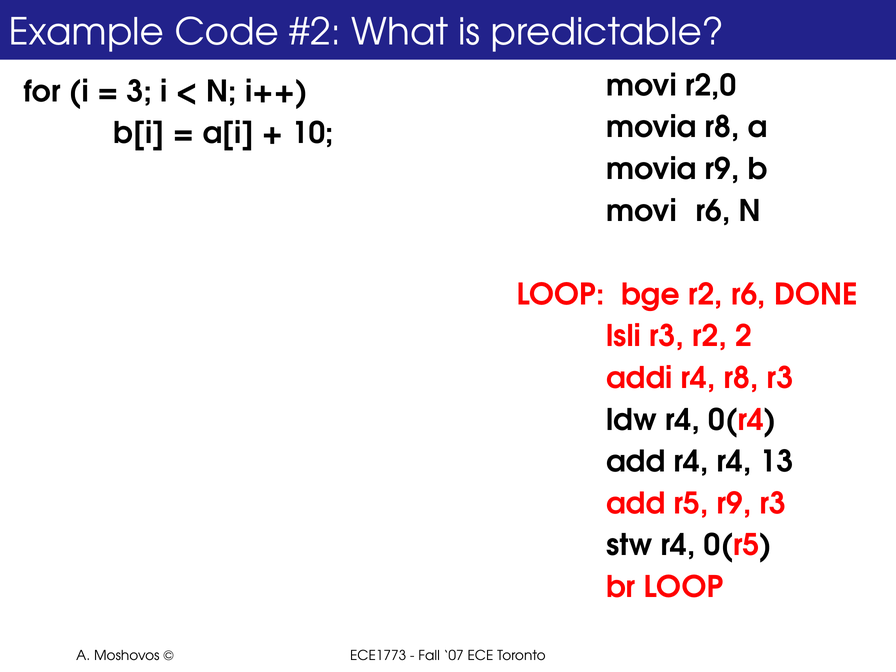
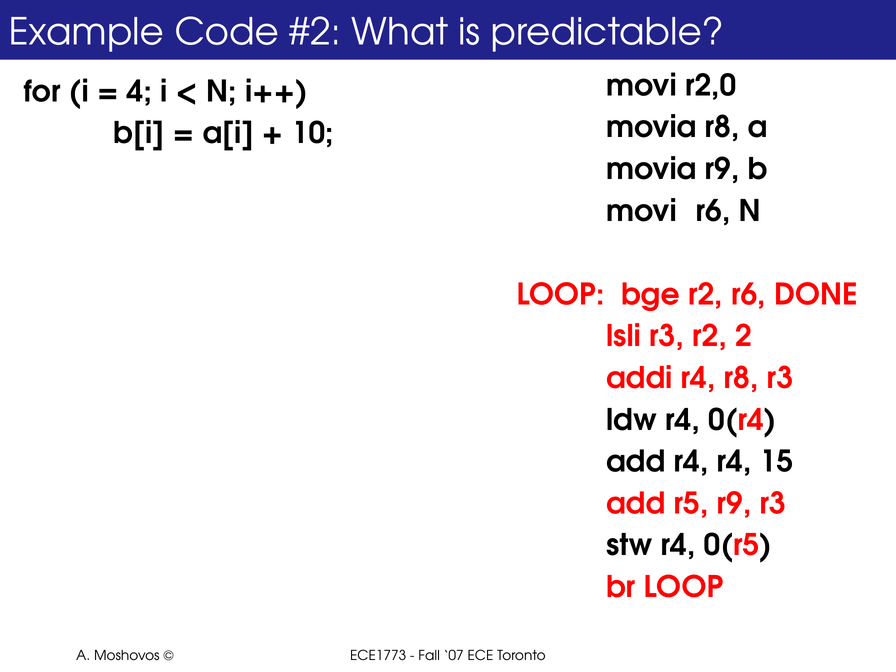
3: 3 -> 4
13: 13 -> 15
